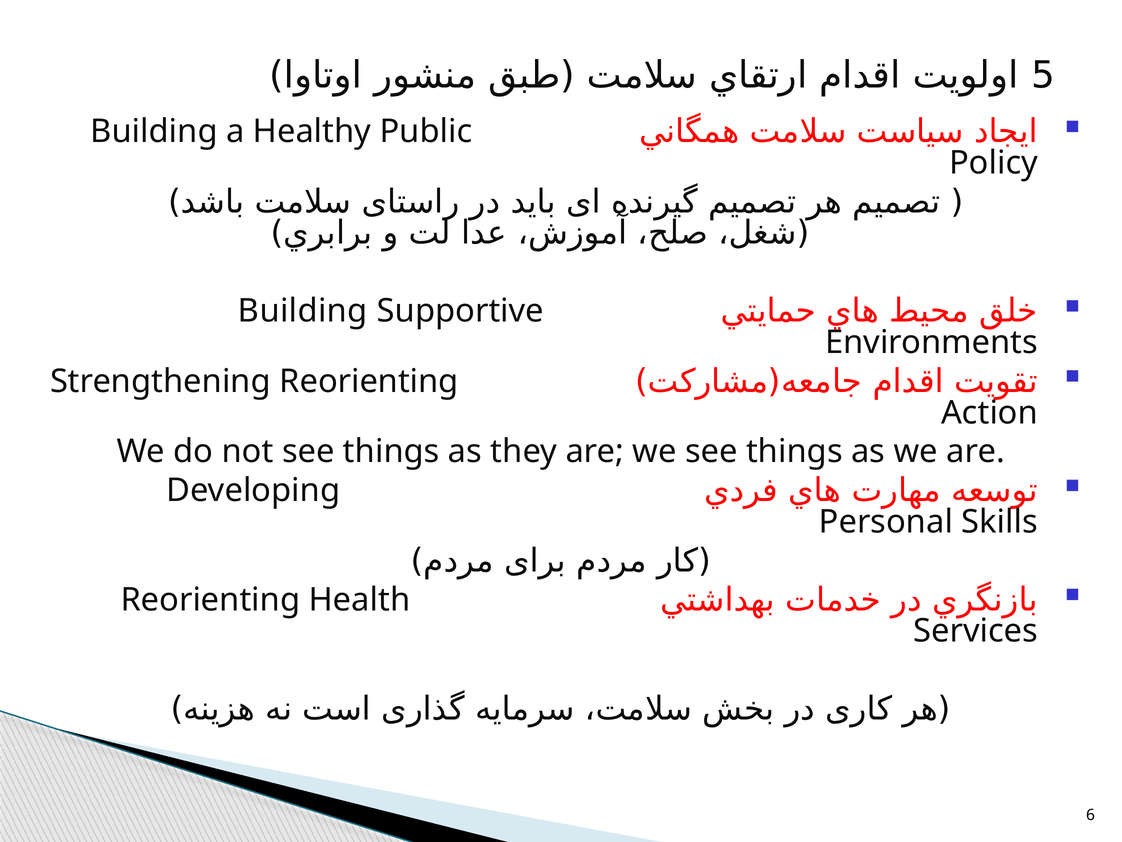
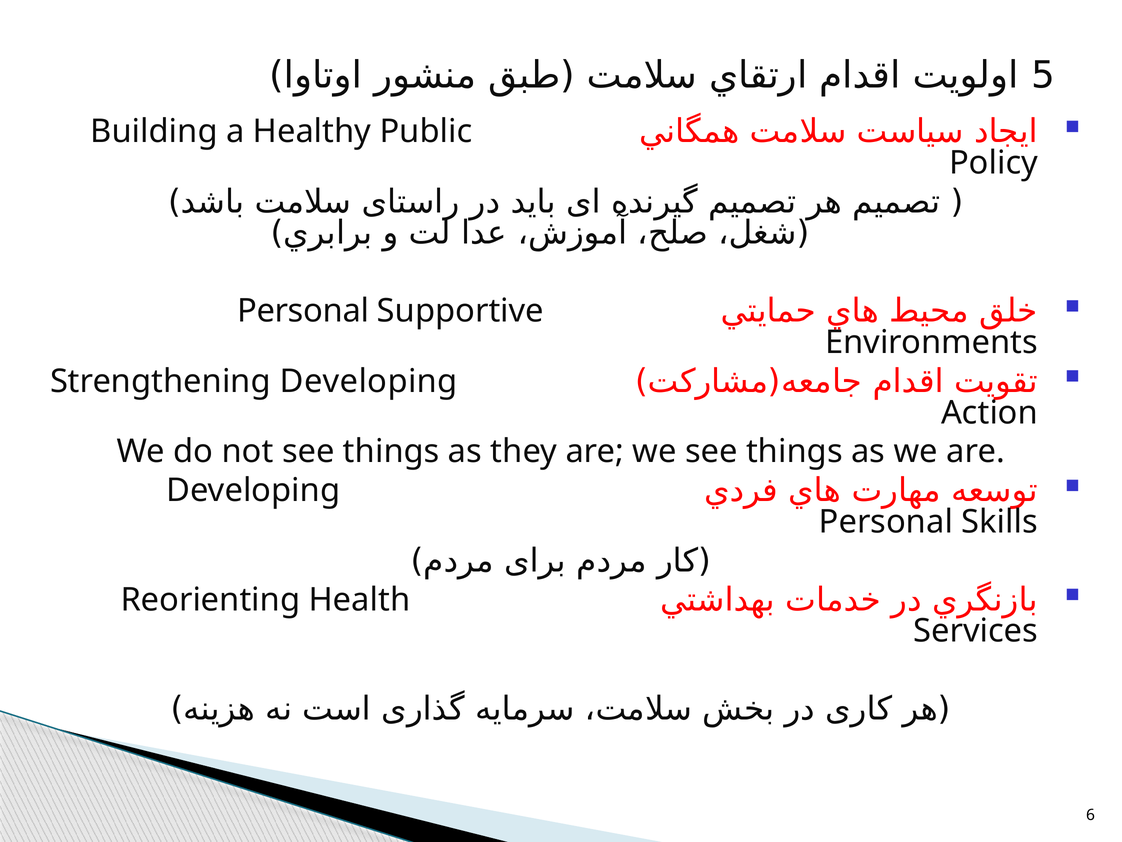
Building at (303, 311): Building -> Personal
Strengthening Reorienting: Reorienting -> Developing
